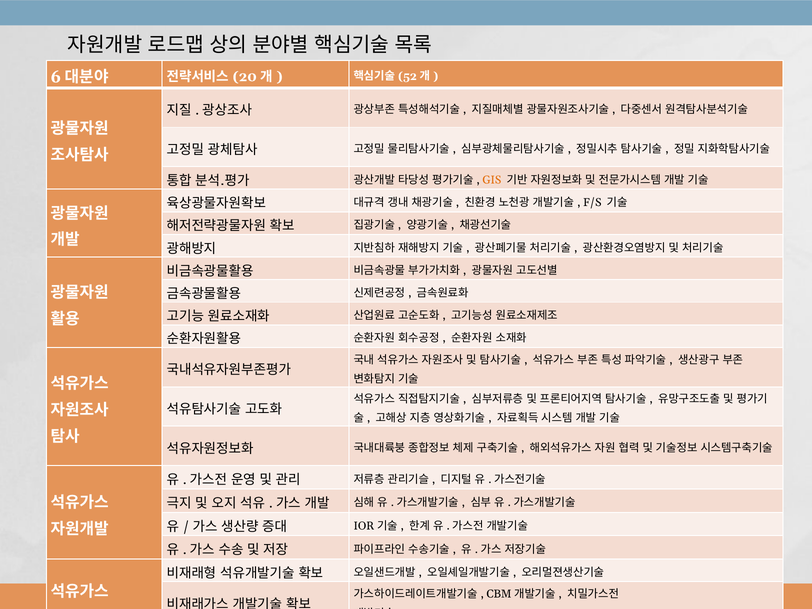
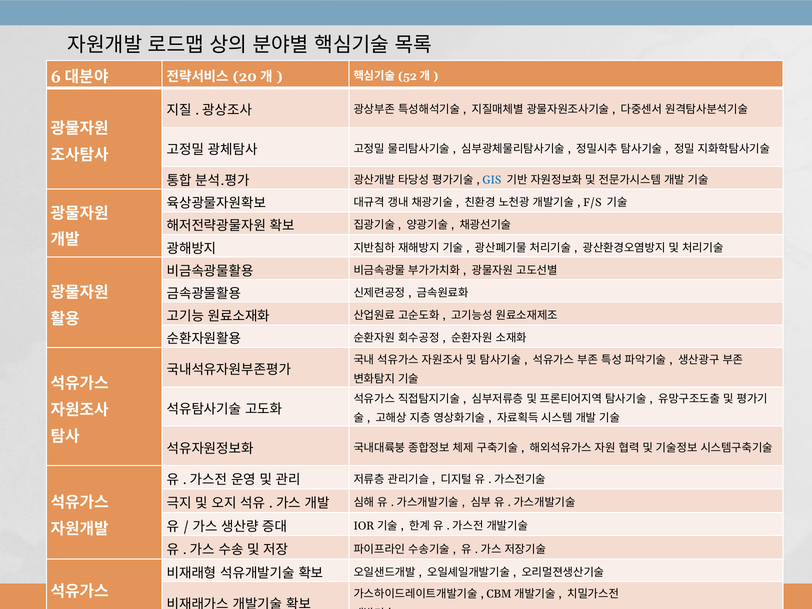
GIS colour: orange -> blue
